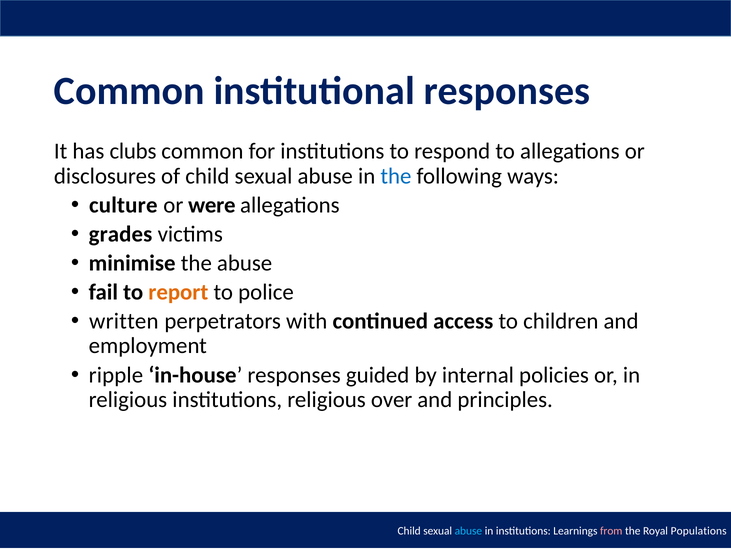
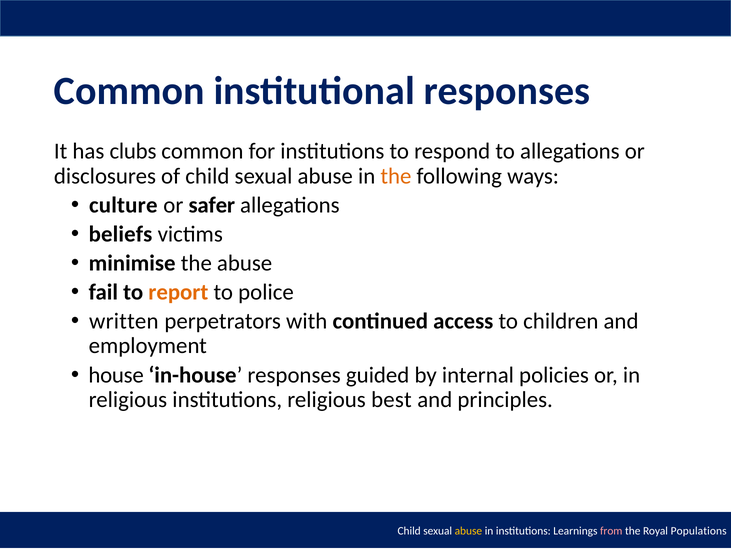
the at (396, 176) colour: blue -> orange
were: were -> safer
grades: grades -> beliefs
ripple: ripple -> house
over: over -> best
abuse at (468, 530) colour: light blue -> yellow
